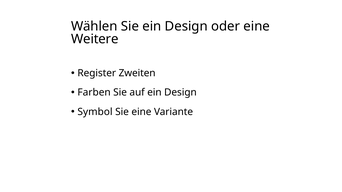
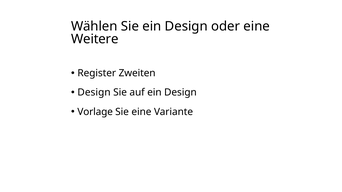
Farben at (94, 93): Farben -> Design
Symbol: Symbol -> Vorlage
